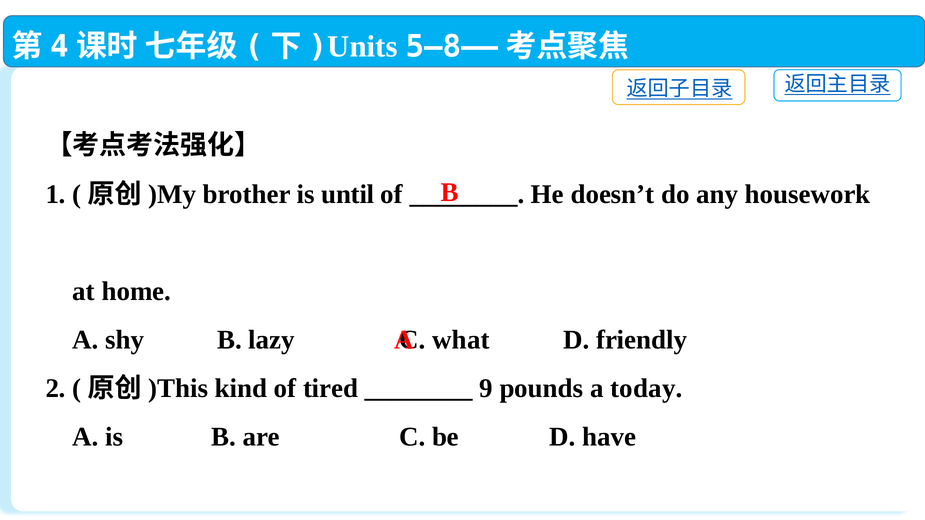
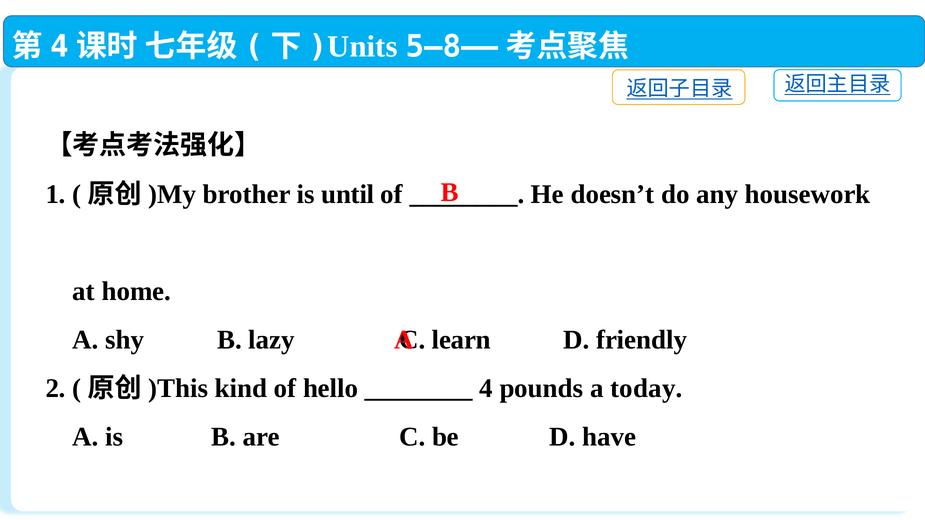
what: what -> learn
tired: tired -> hello
9: 9 -> 4
